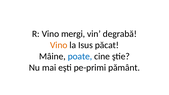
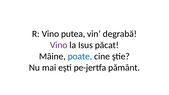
mergi: mergi -> putea
Vino at (59, 45) colour: orange -> purple
pe-primi: pe-primi -> pe-jertfa
